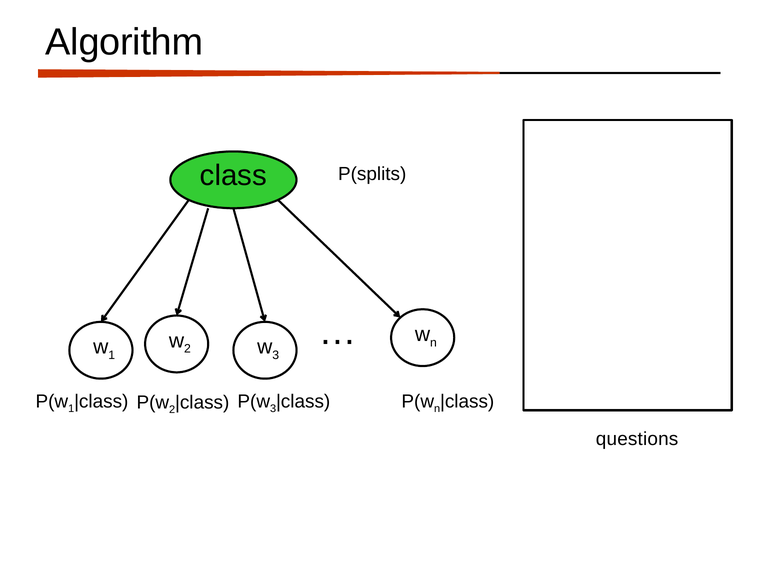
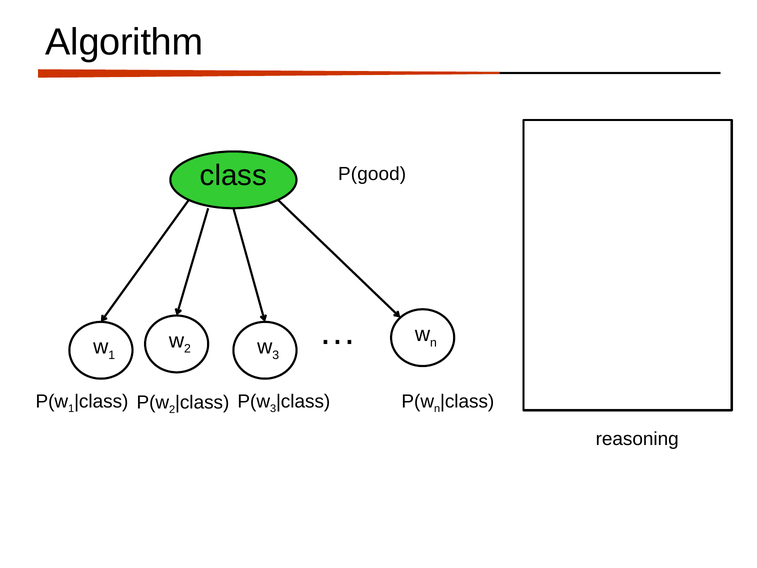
P(splits: P(splits -> P(good
questions: questions -> reasoning
